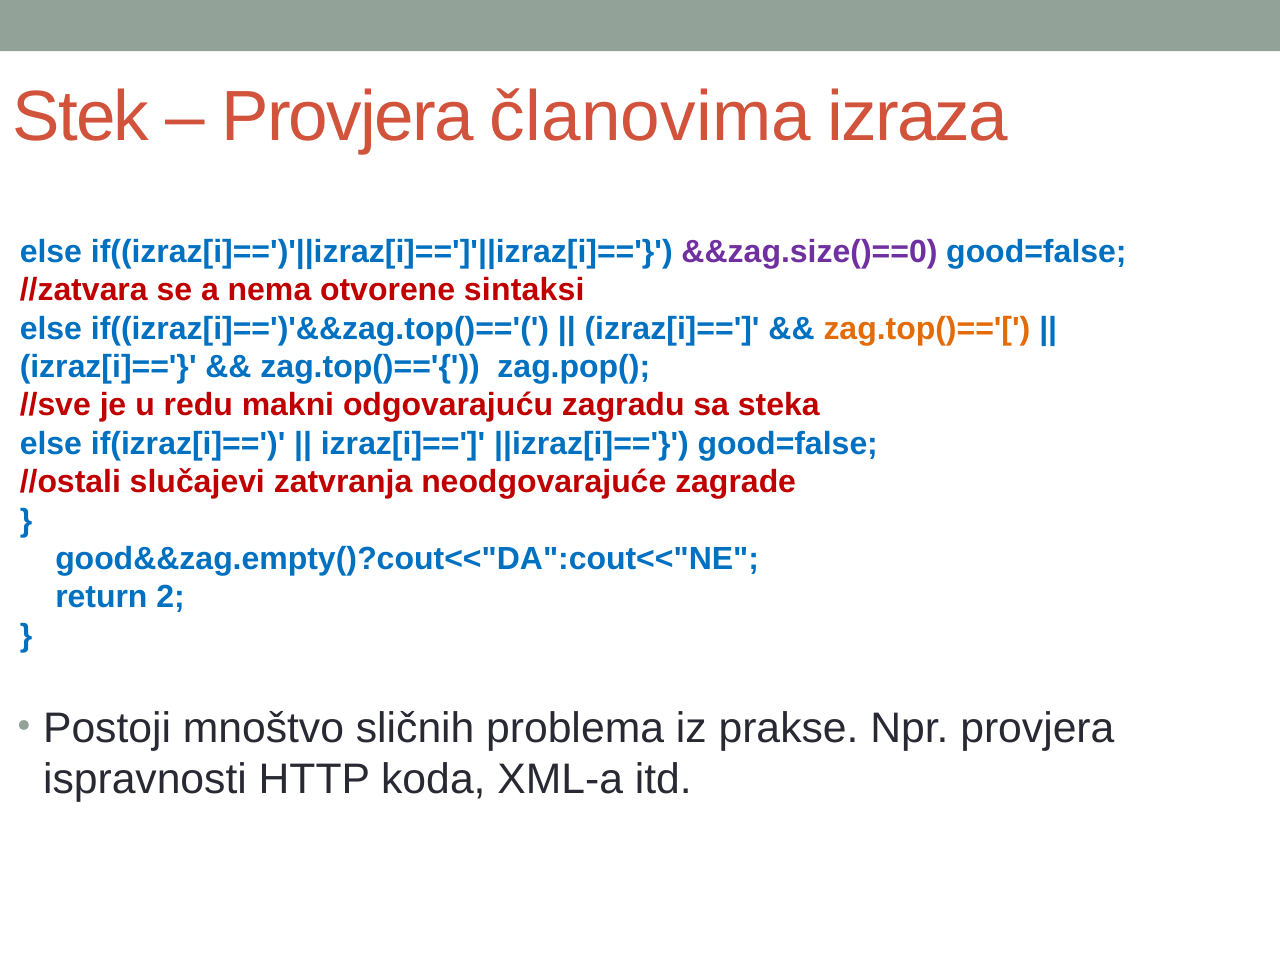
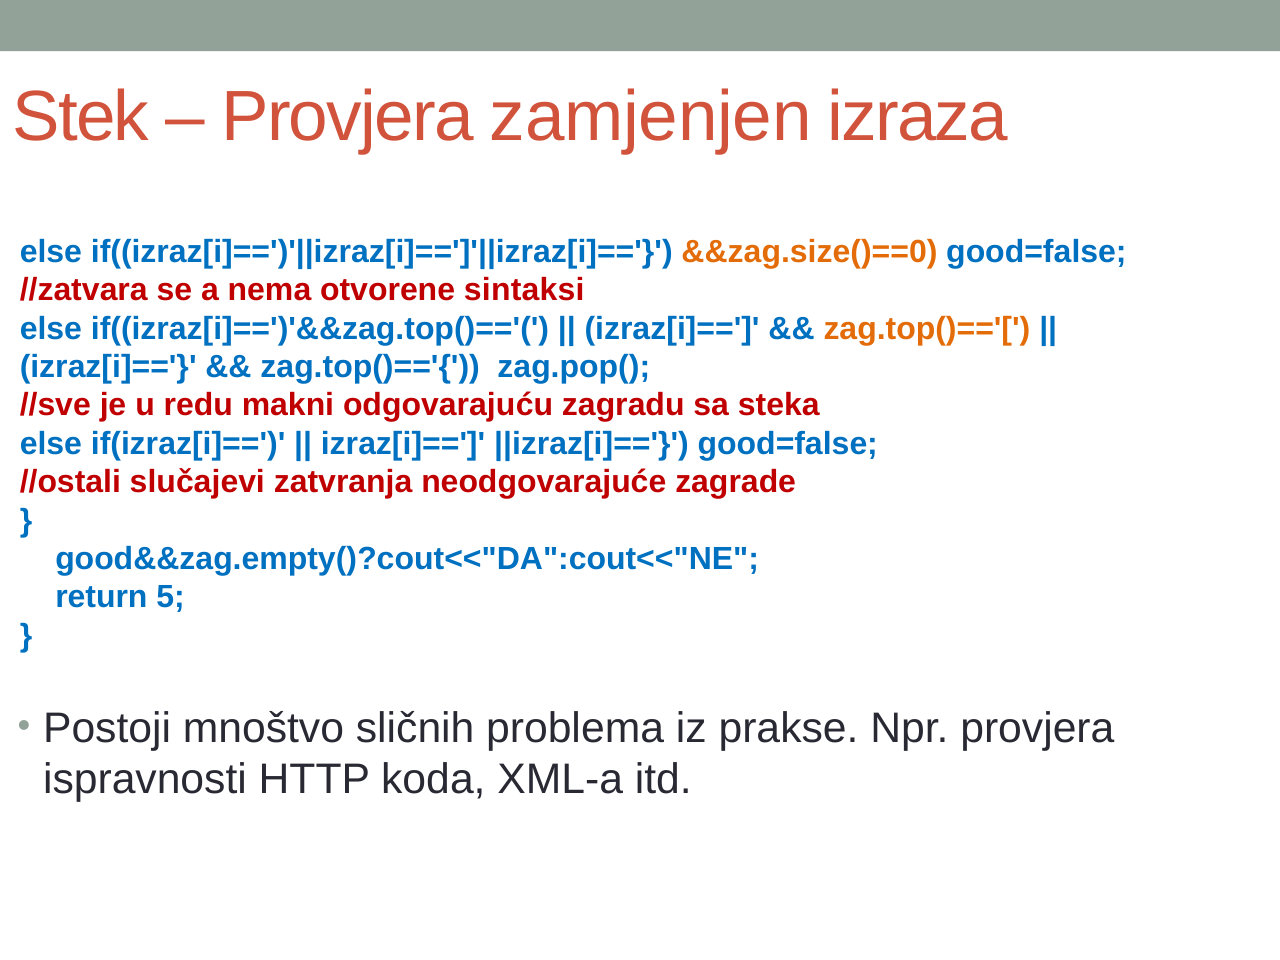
članovima: članovima -> zamjenjen
&&zag.size()==0 colour: purple -> orange
2: 2 -> 5
